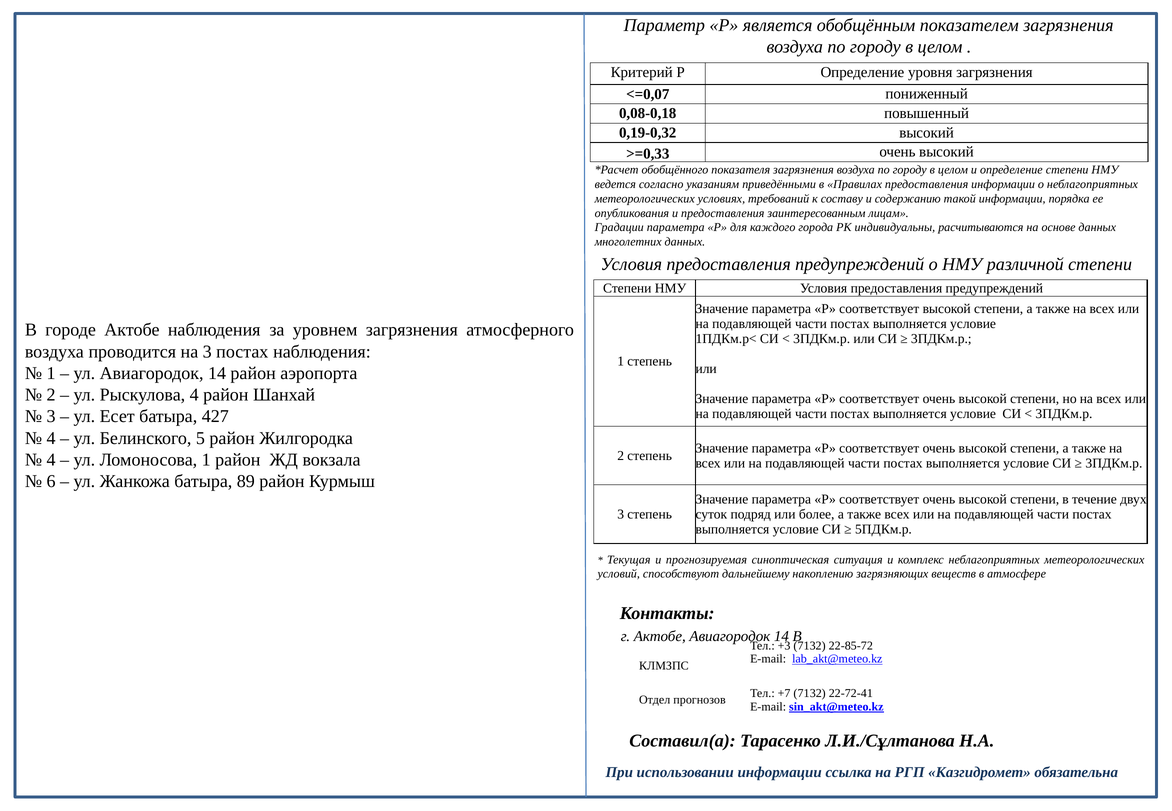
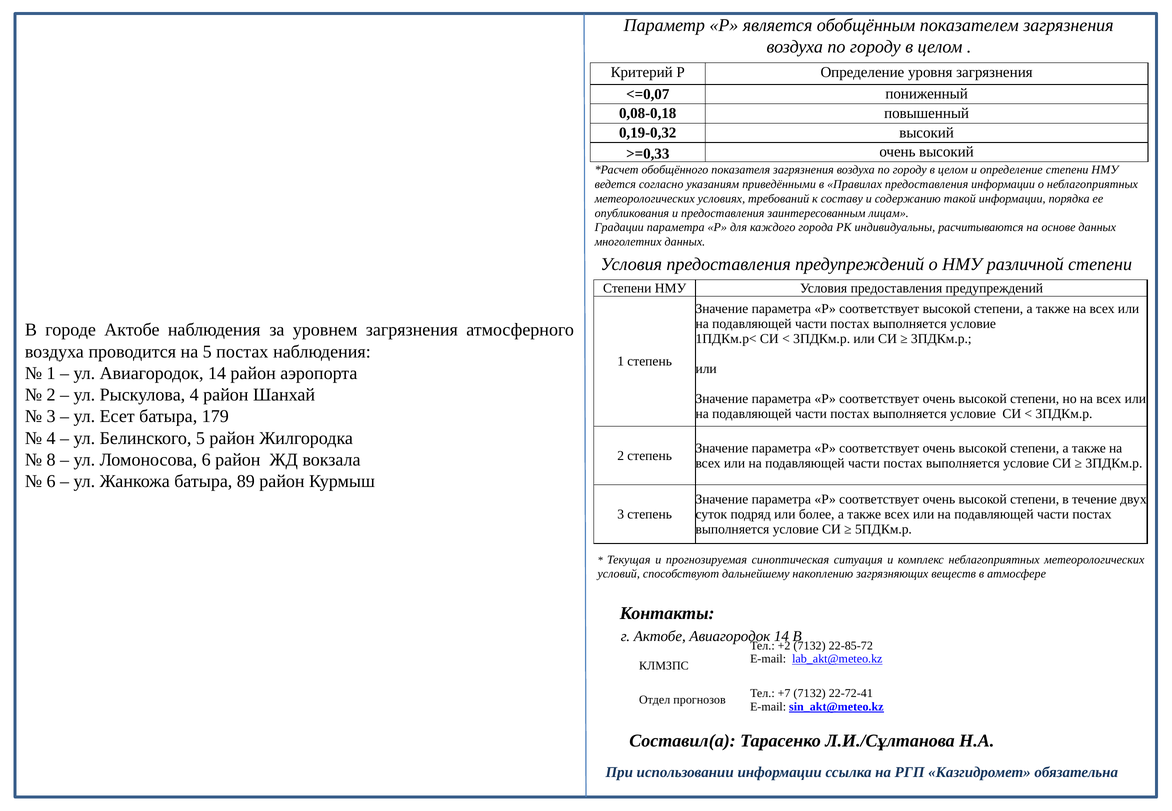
на 3: 3 -> 5
427: 427 -> 179
4 at (51, 460): 4 -> 8
Ломоносова 1: 1 -> 6
+3: +3 -> +2
